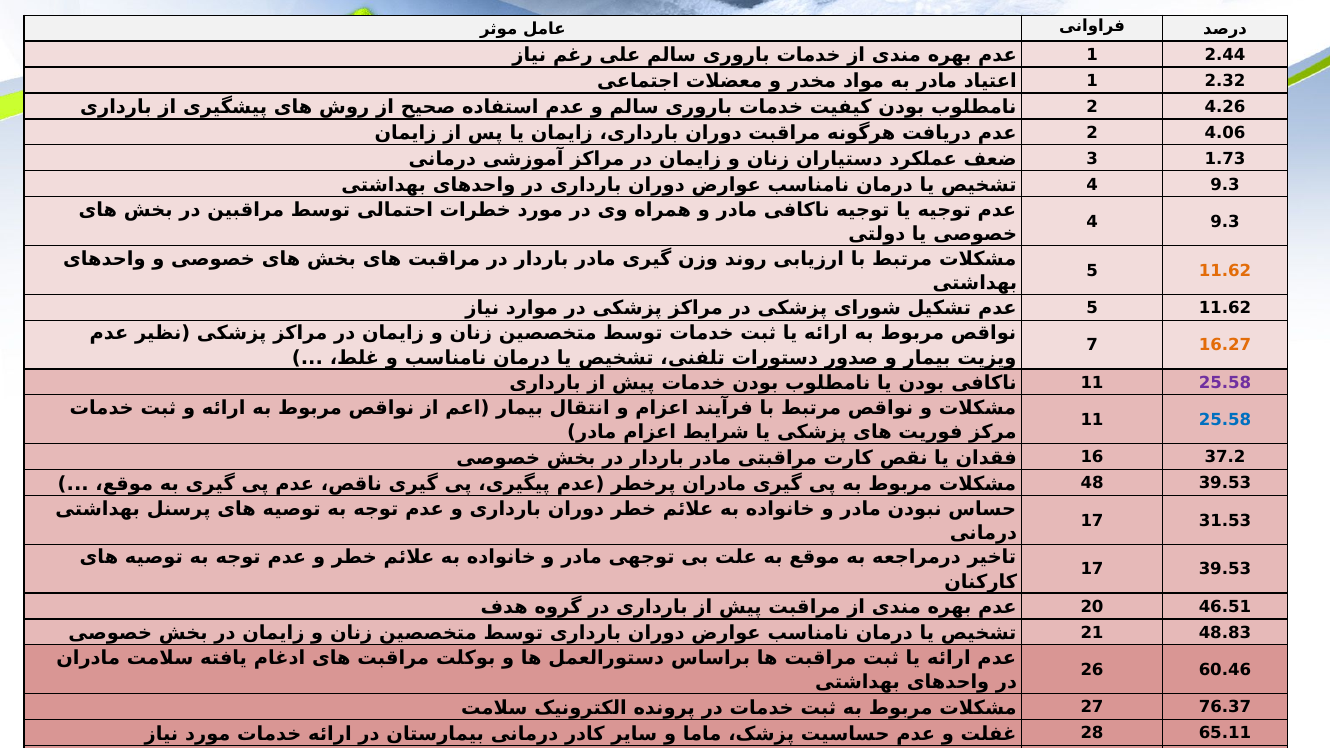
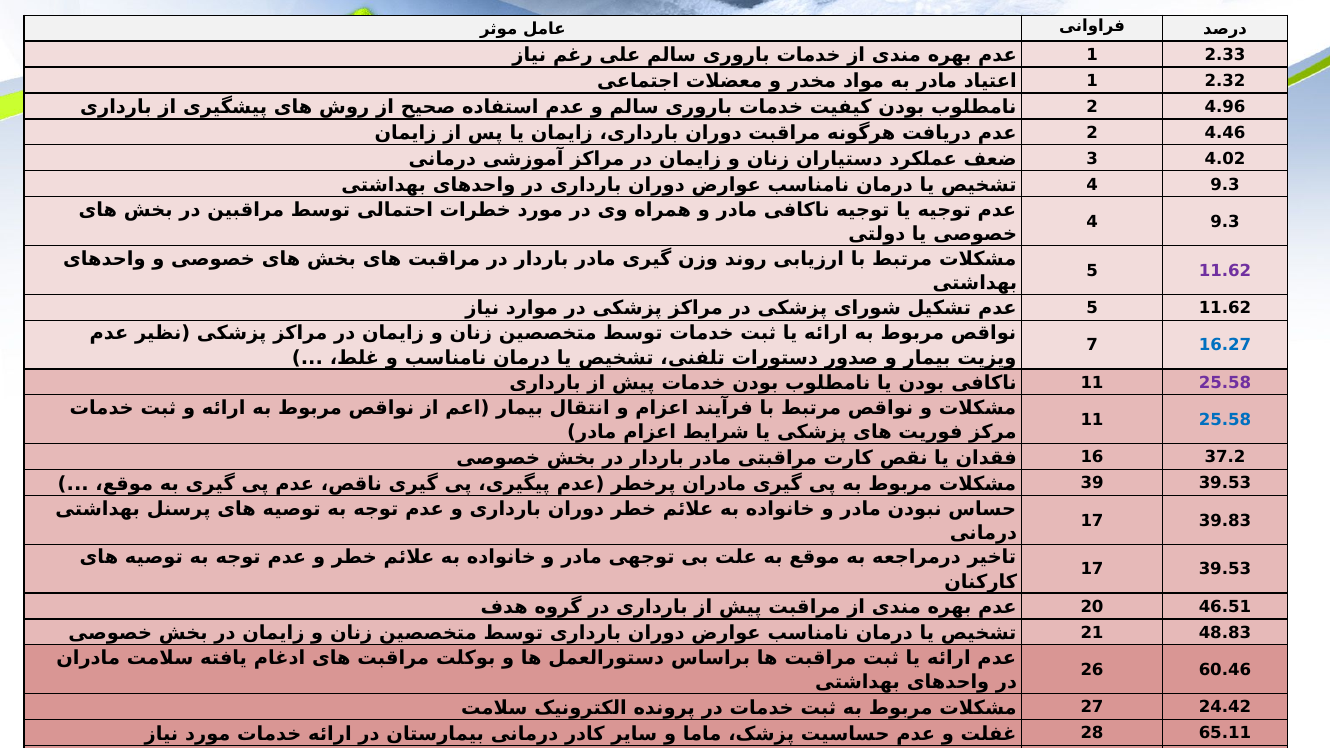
2.44: 2.44 -> 2.33
4.26: 4.26 -> 4.96
4.06: 4.06 -> 4.46
1.73: 1.73 -> 4.02
11.62 at (1225, 271) colour: orange -> purple
16.27 colour: orange -> blue
48: 48 -> 39
31.53: 31.53 -> 39.83
76.37: 76.37 -> 24.42
